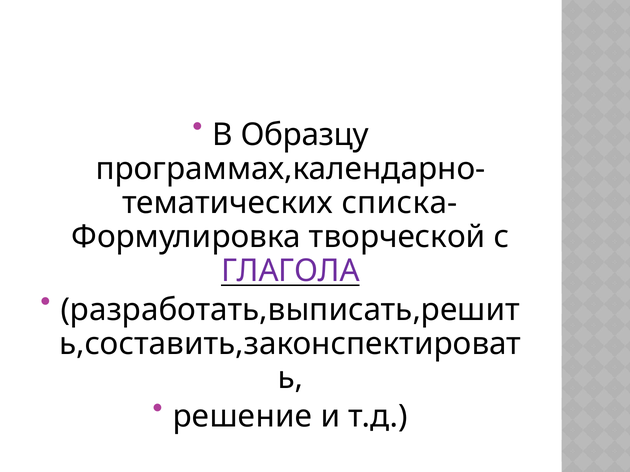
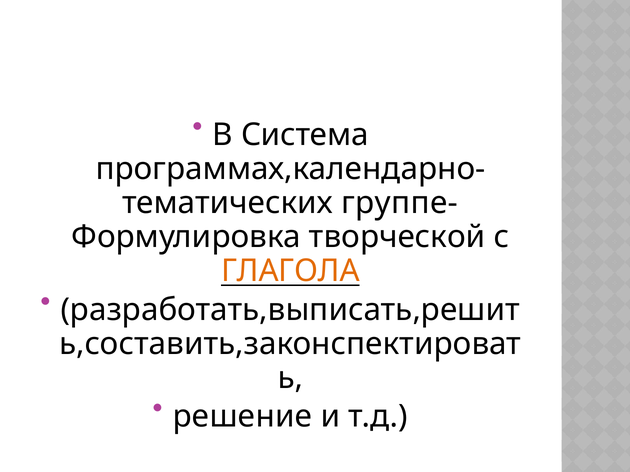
Образцу: Образцу -> Система
списка-: списка- -> группе-
ГЛАГОЛА colour: purple -> orange
